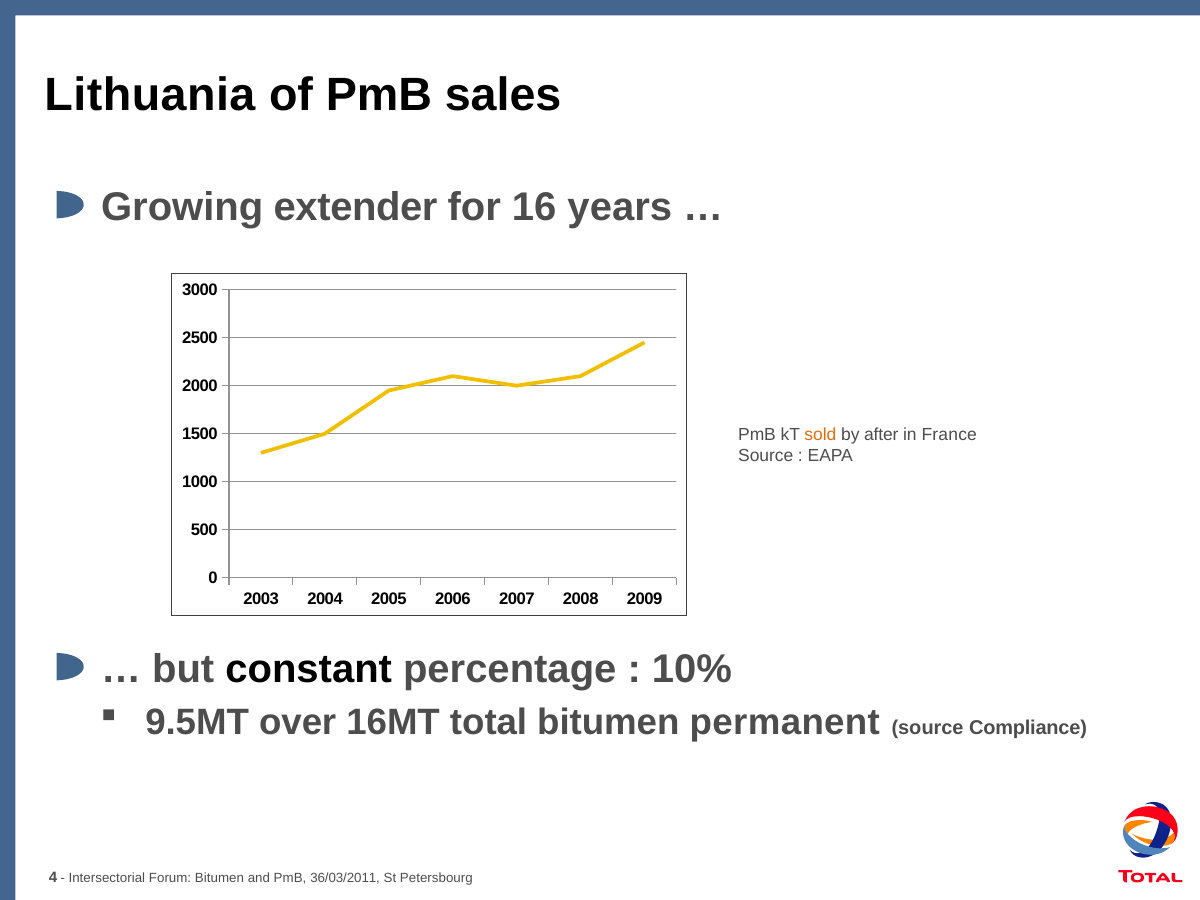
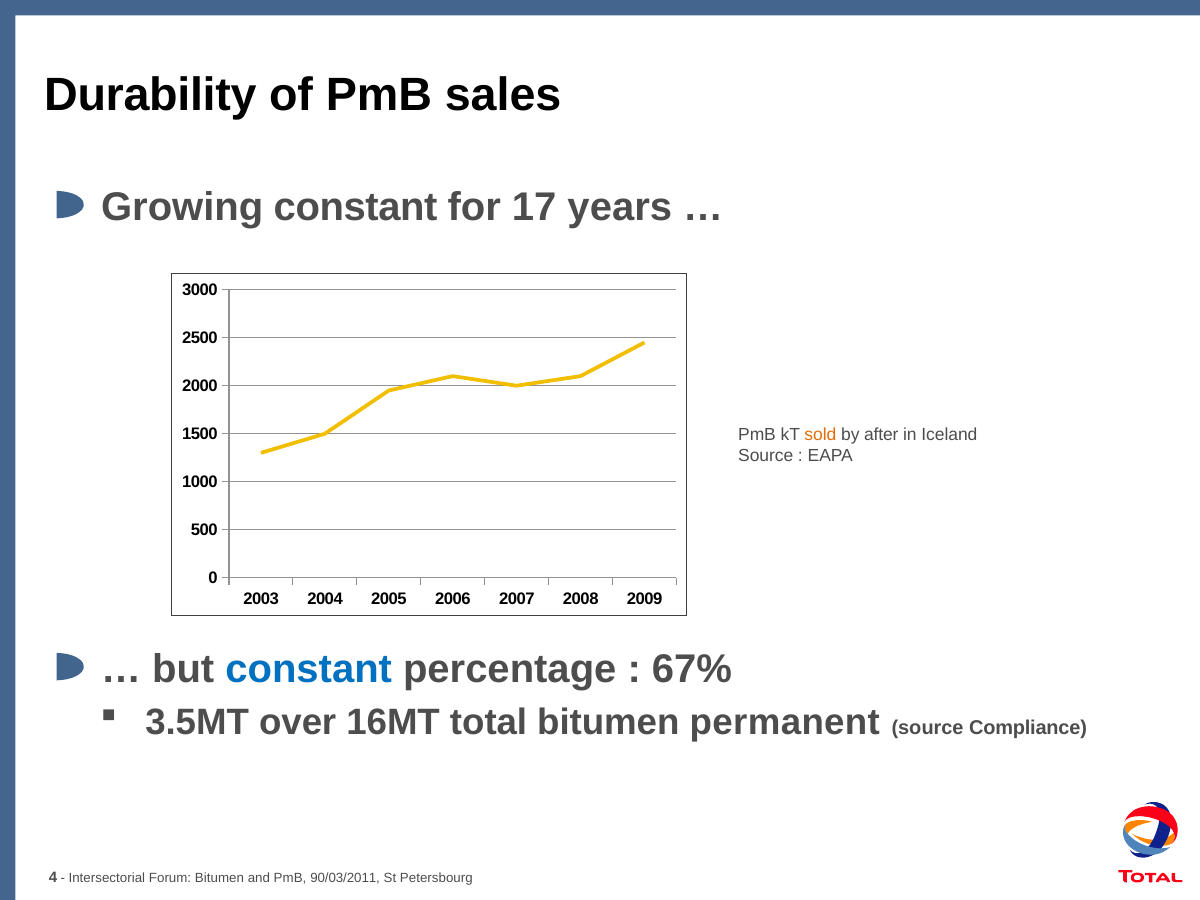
Lithuania: Lithuania -> Durability
Growing extender: extender -> constant
16: 16 -> 17
France: France -> Iceland
constant at (309, 669) colour: black -> blue
10%: 10% -> 67%
9.5MT: 9.5MT -> 3.5MT
36/03/2011: 36/03/2011 -> 90/03/2011
